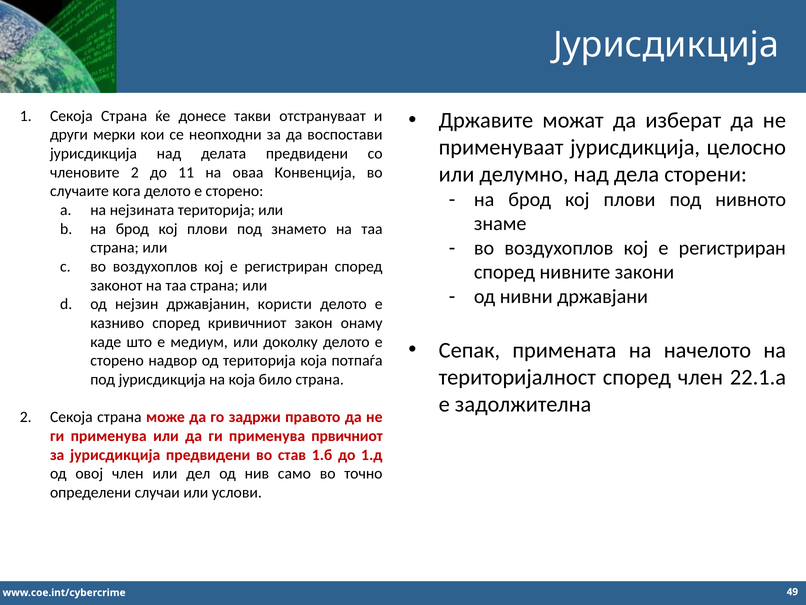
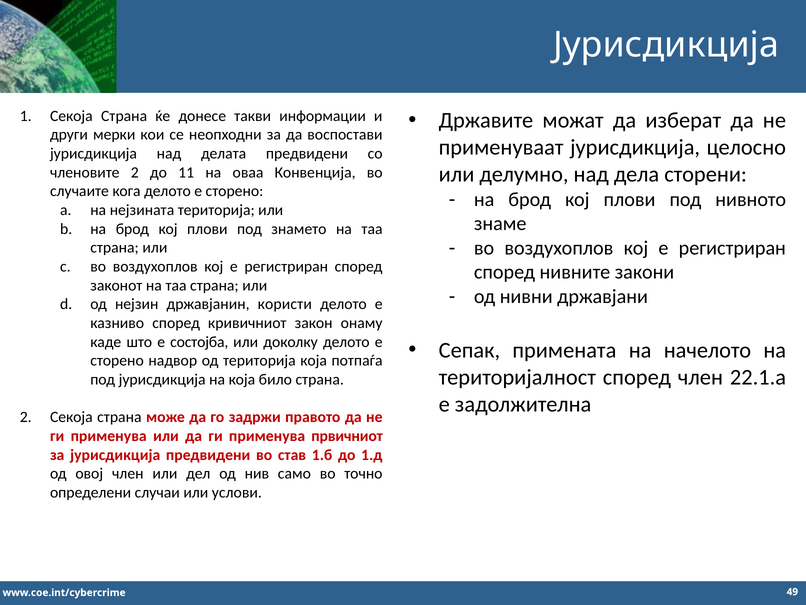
отстрануваат: отстрануваат -> информации
медиум: медиум -> состојба
